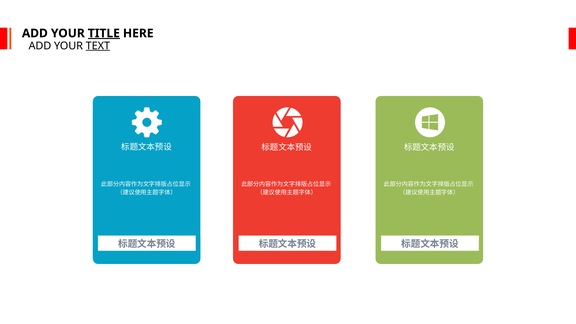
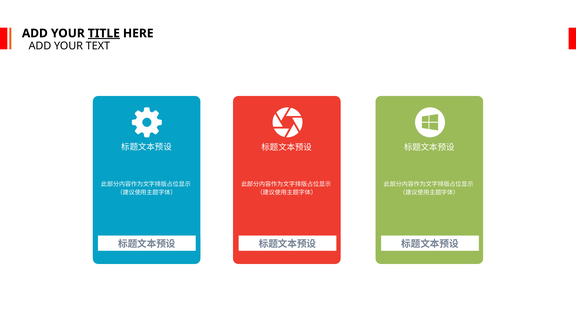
TEXT underline: present -> none
